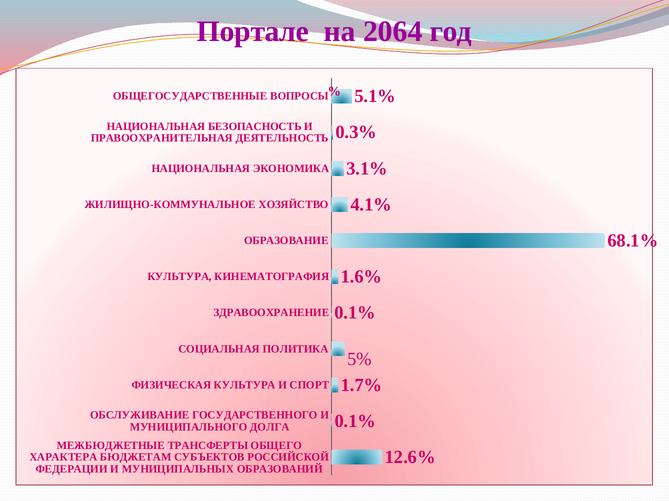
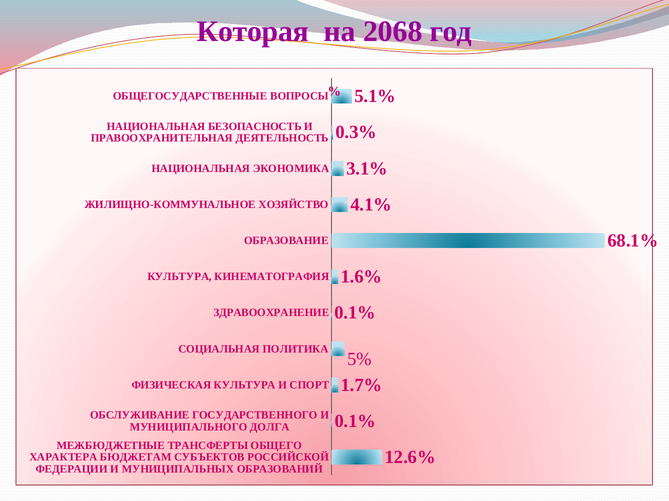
Портале: Портале -> Которая
2064: 2064 -> 2068
